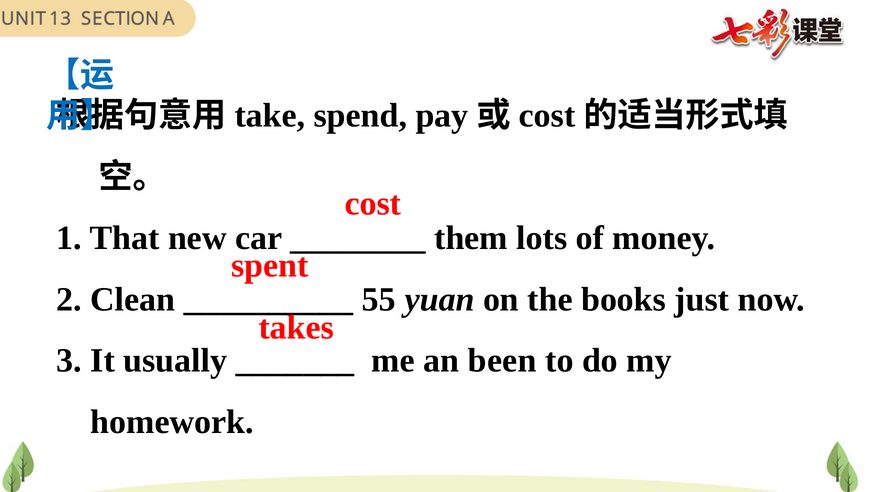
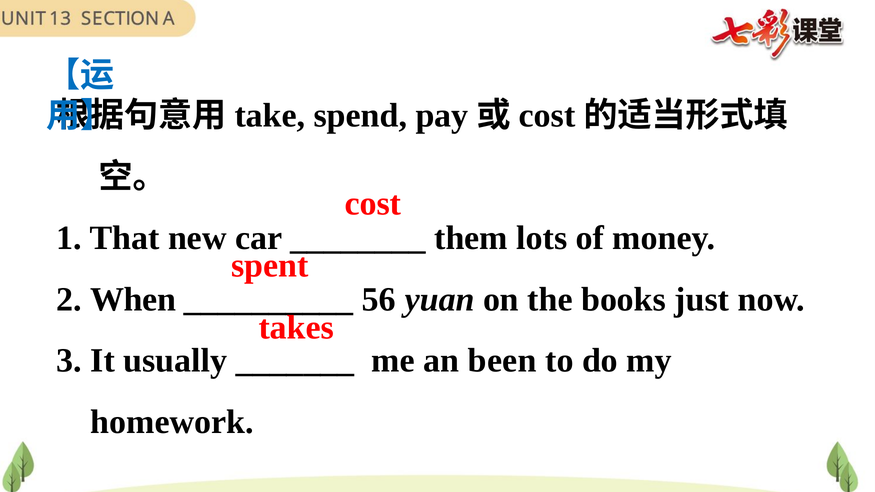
Clean: Clean -> When
55: 55 -> 56
